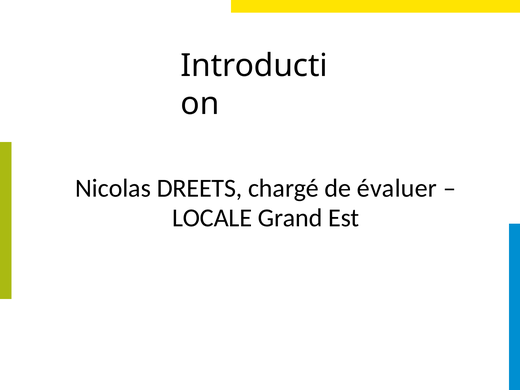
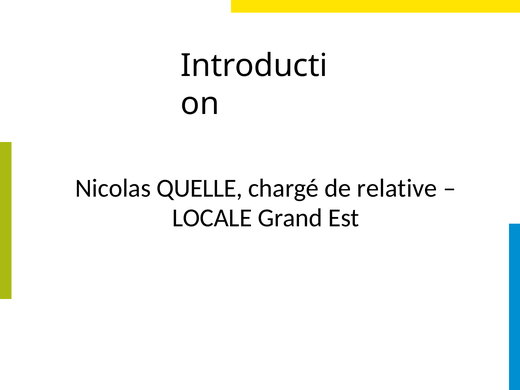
DREETS: DREETS -> QUELLE
évaluer: évaluer -> relative
